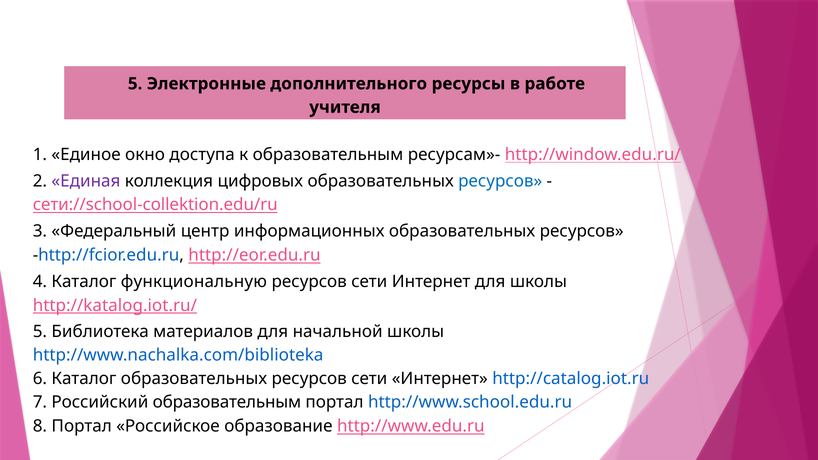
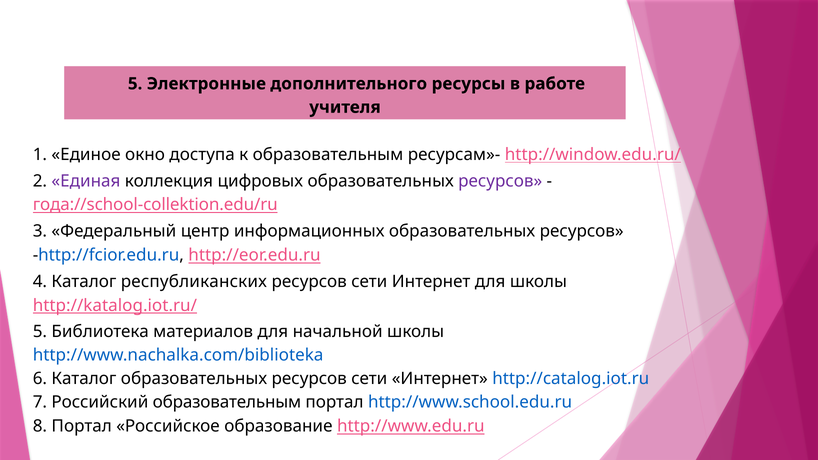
ресурсов at (500, 181) colour: blue -> purple
сети://school-collektion.edu/ru: сети://school-collektion.edu/ru -> года://school-collektion.edu/ru
функциональную: функциональную -> республиканских
